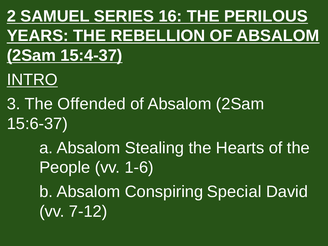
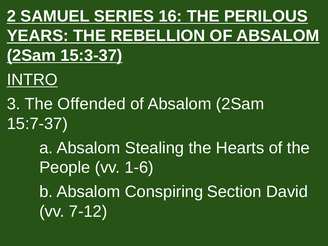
15:4-37: 15:4-37 -> 15:3-37
15:6-37: 15:6-37 -> 15:7-37
Special: Special -> Section
